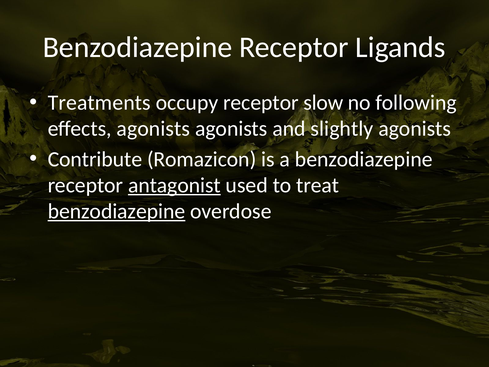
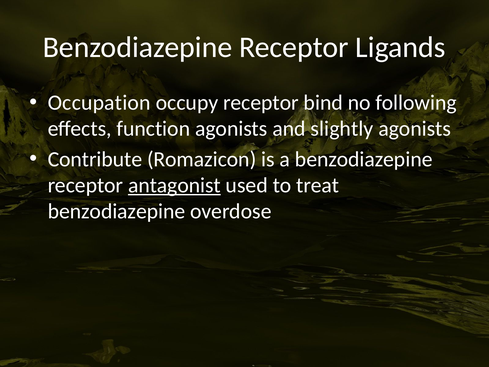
Treatments: Treatments -> Occupation
slow: slow -> bind
effects agonists: agonists -> function
benzodiazepine at (117, 211) underline: present -> none
